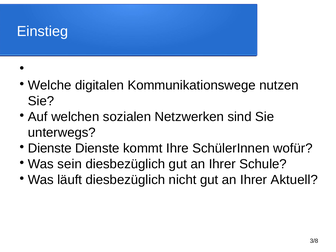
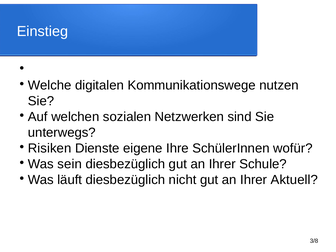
Dienste at (50, 148): Dienste -> Risiken
kommt: kommt -> eigene
